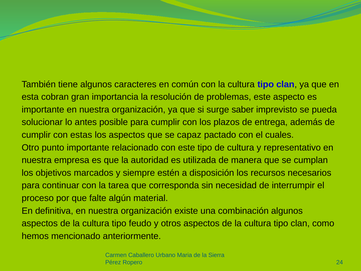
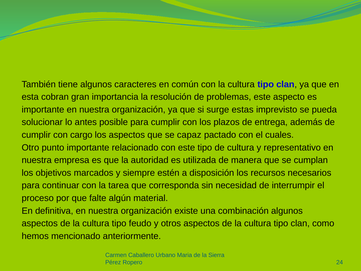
saber: saber -> estas
estas: estas -> cargo
